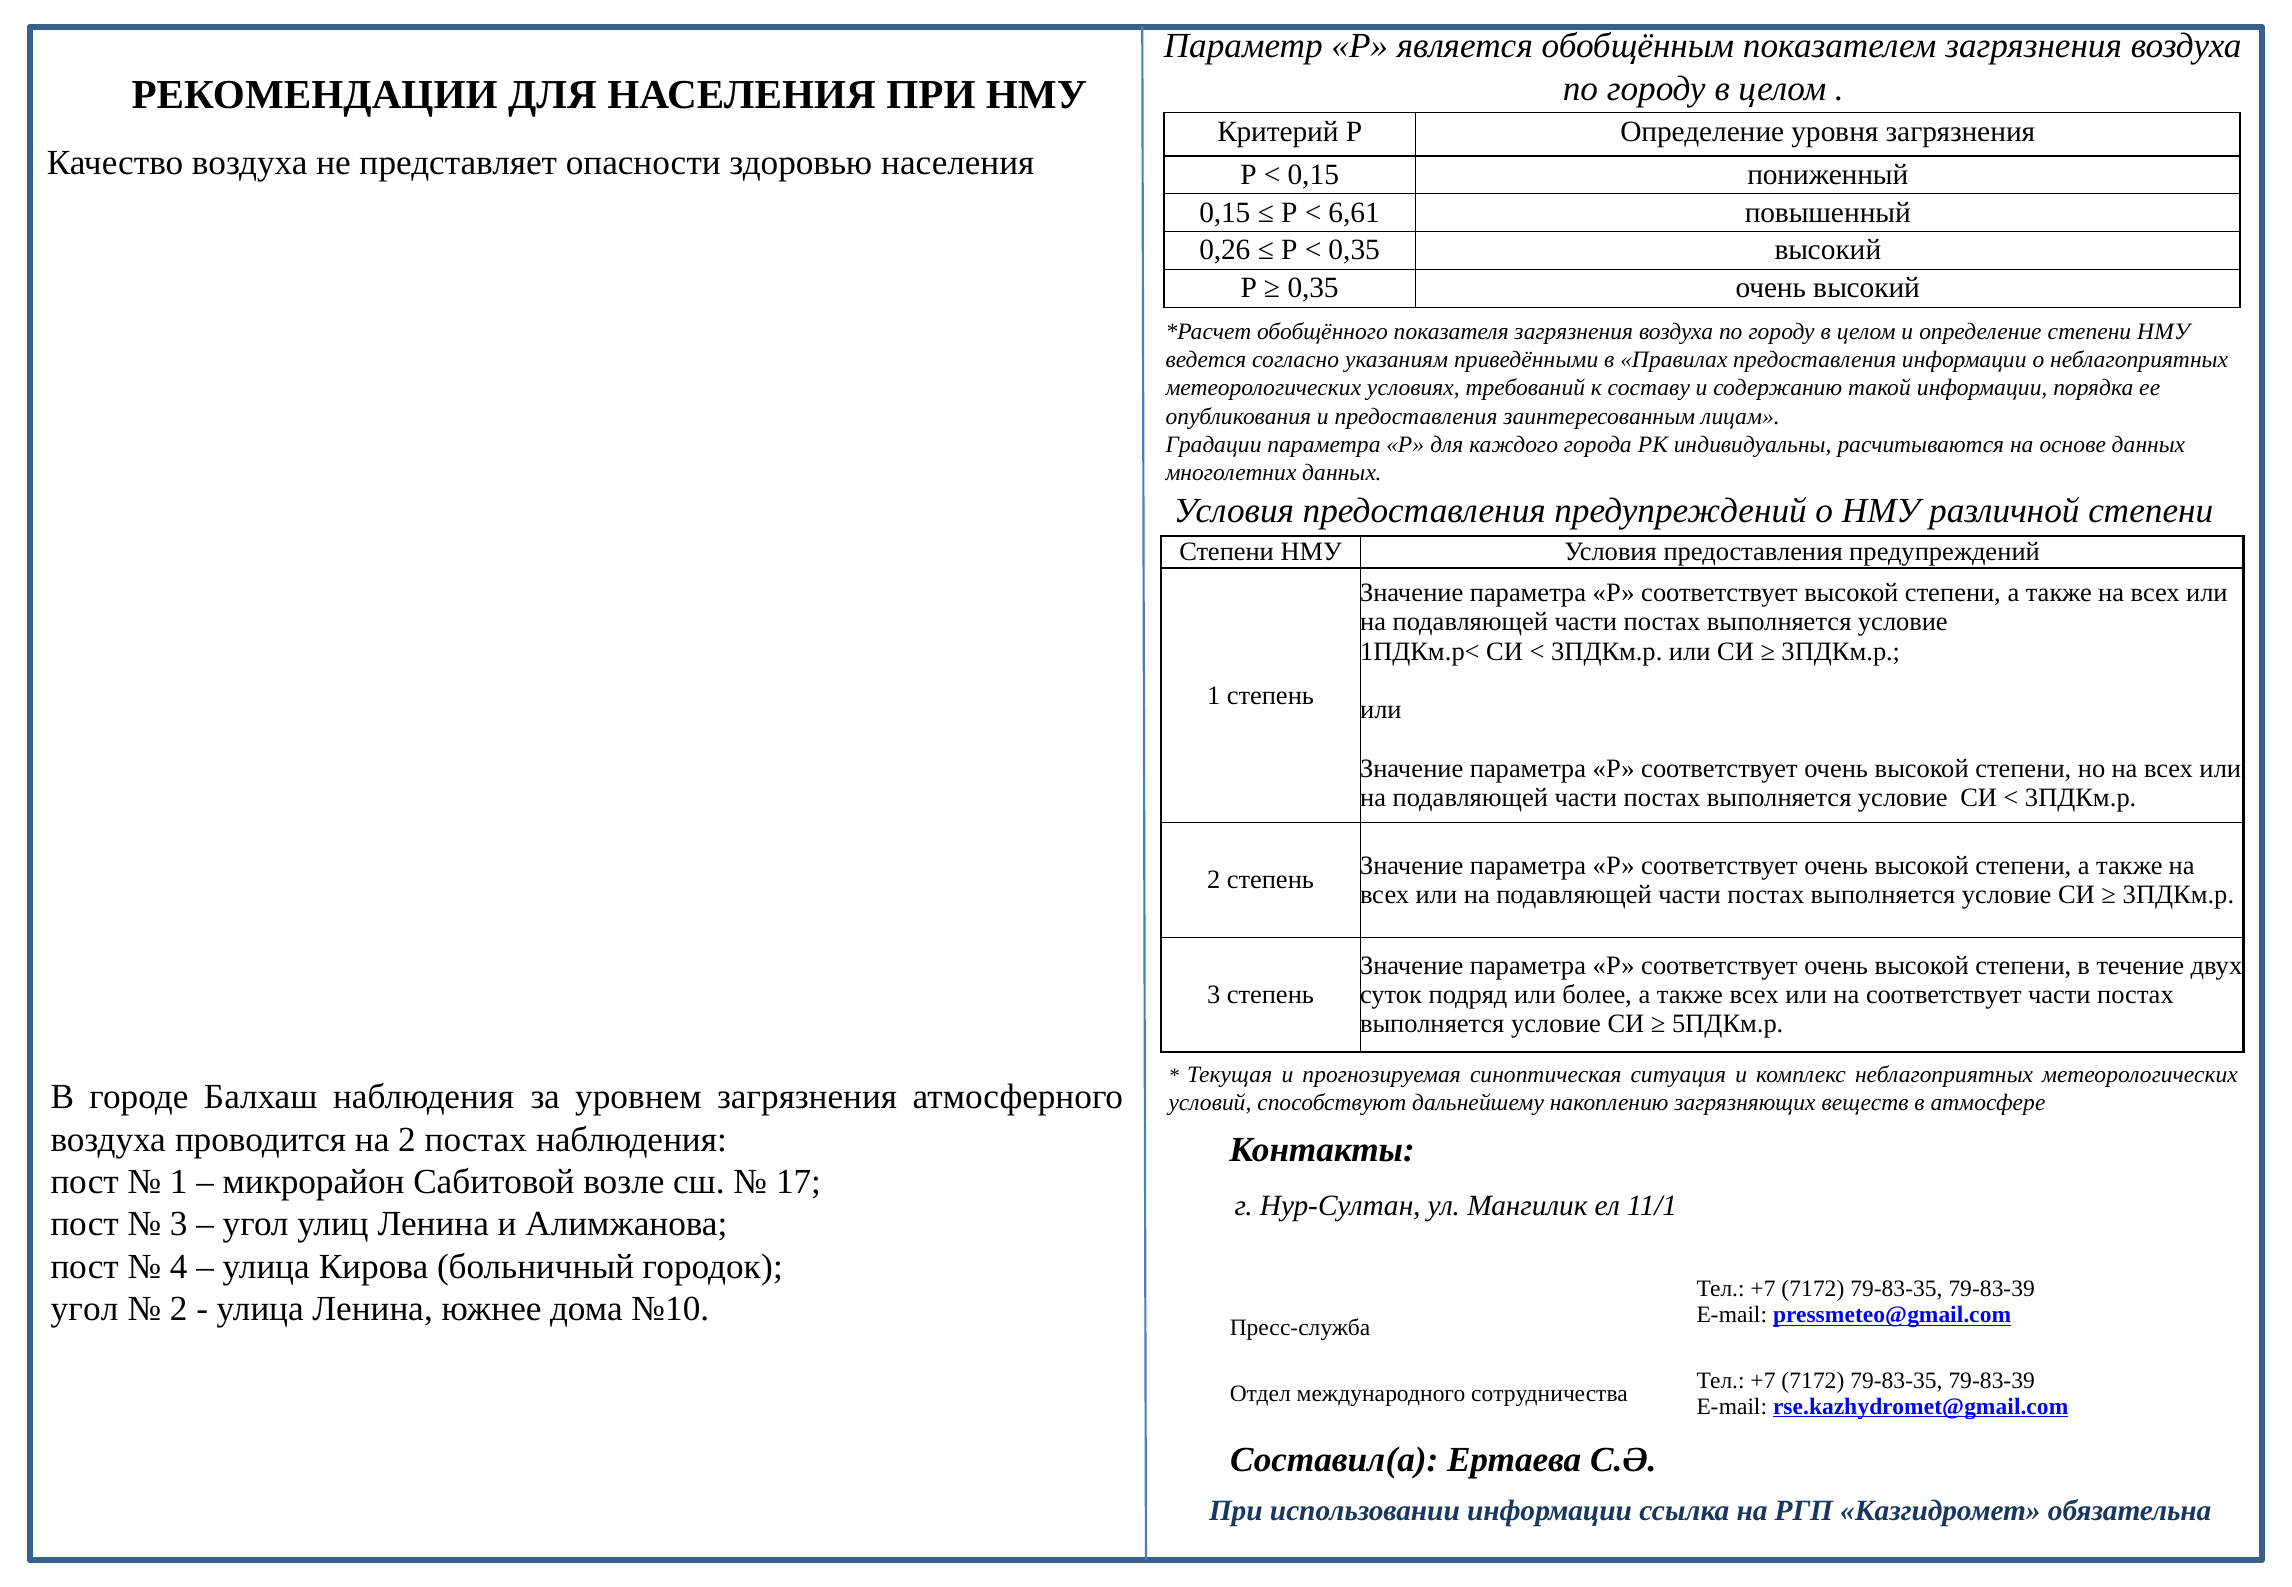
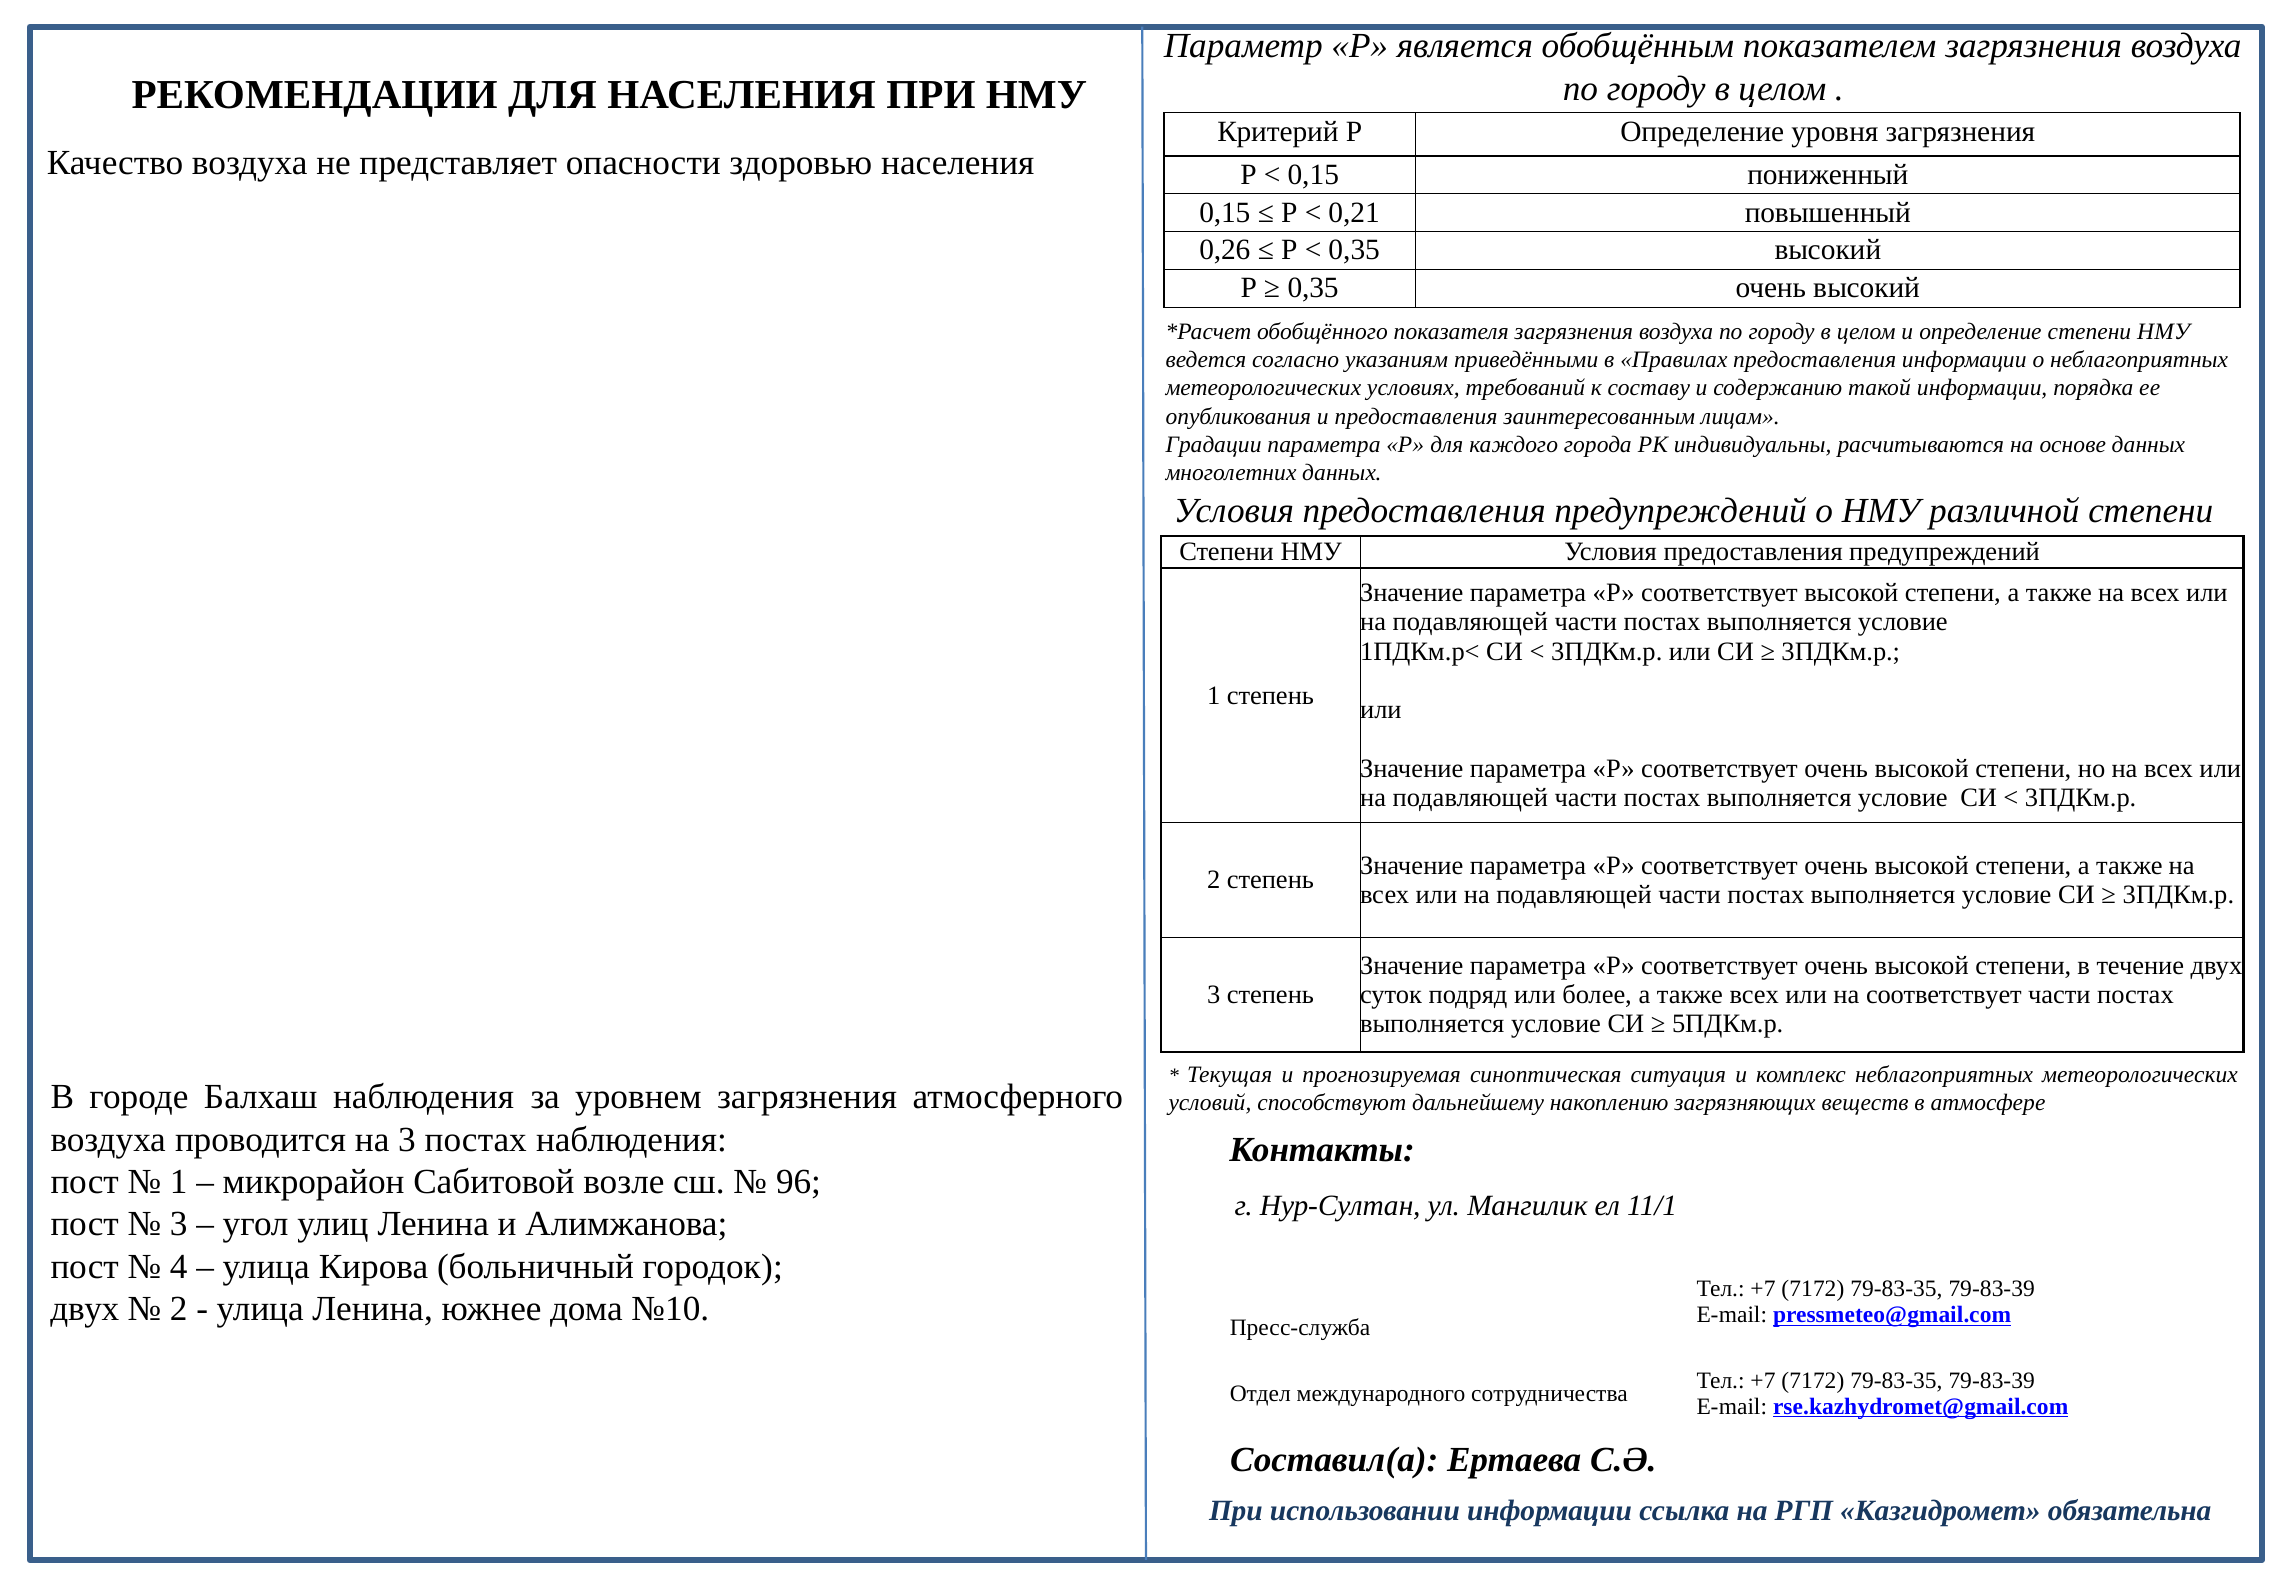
6,61: 6,61 -> 0,21
на 2: 2 -> 3
17: 17 -> 96
угол at (85, 1309): угол -> двух
